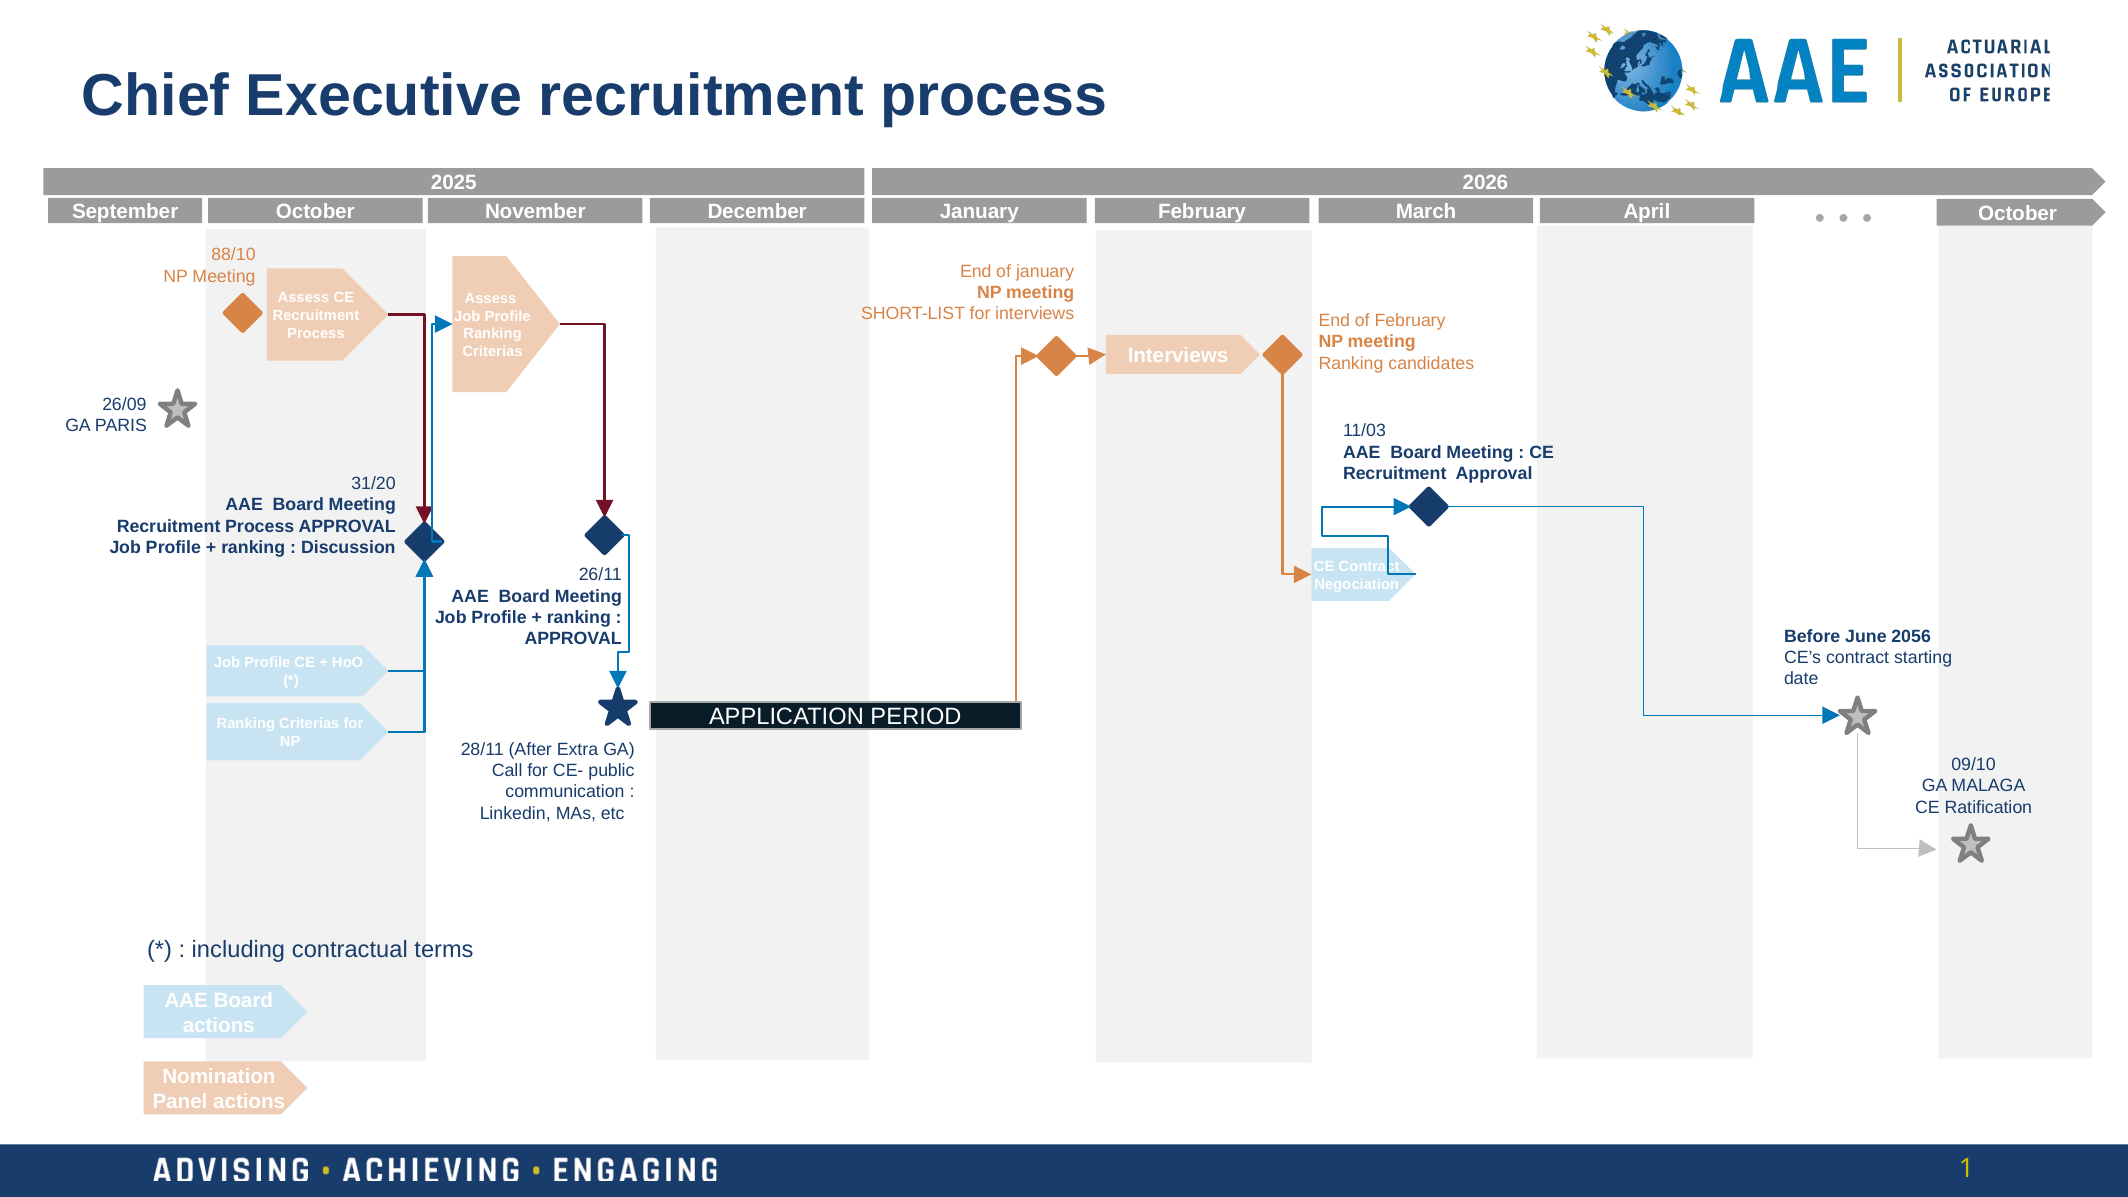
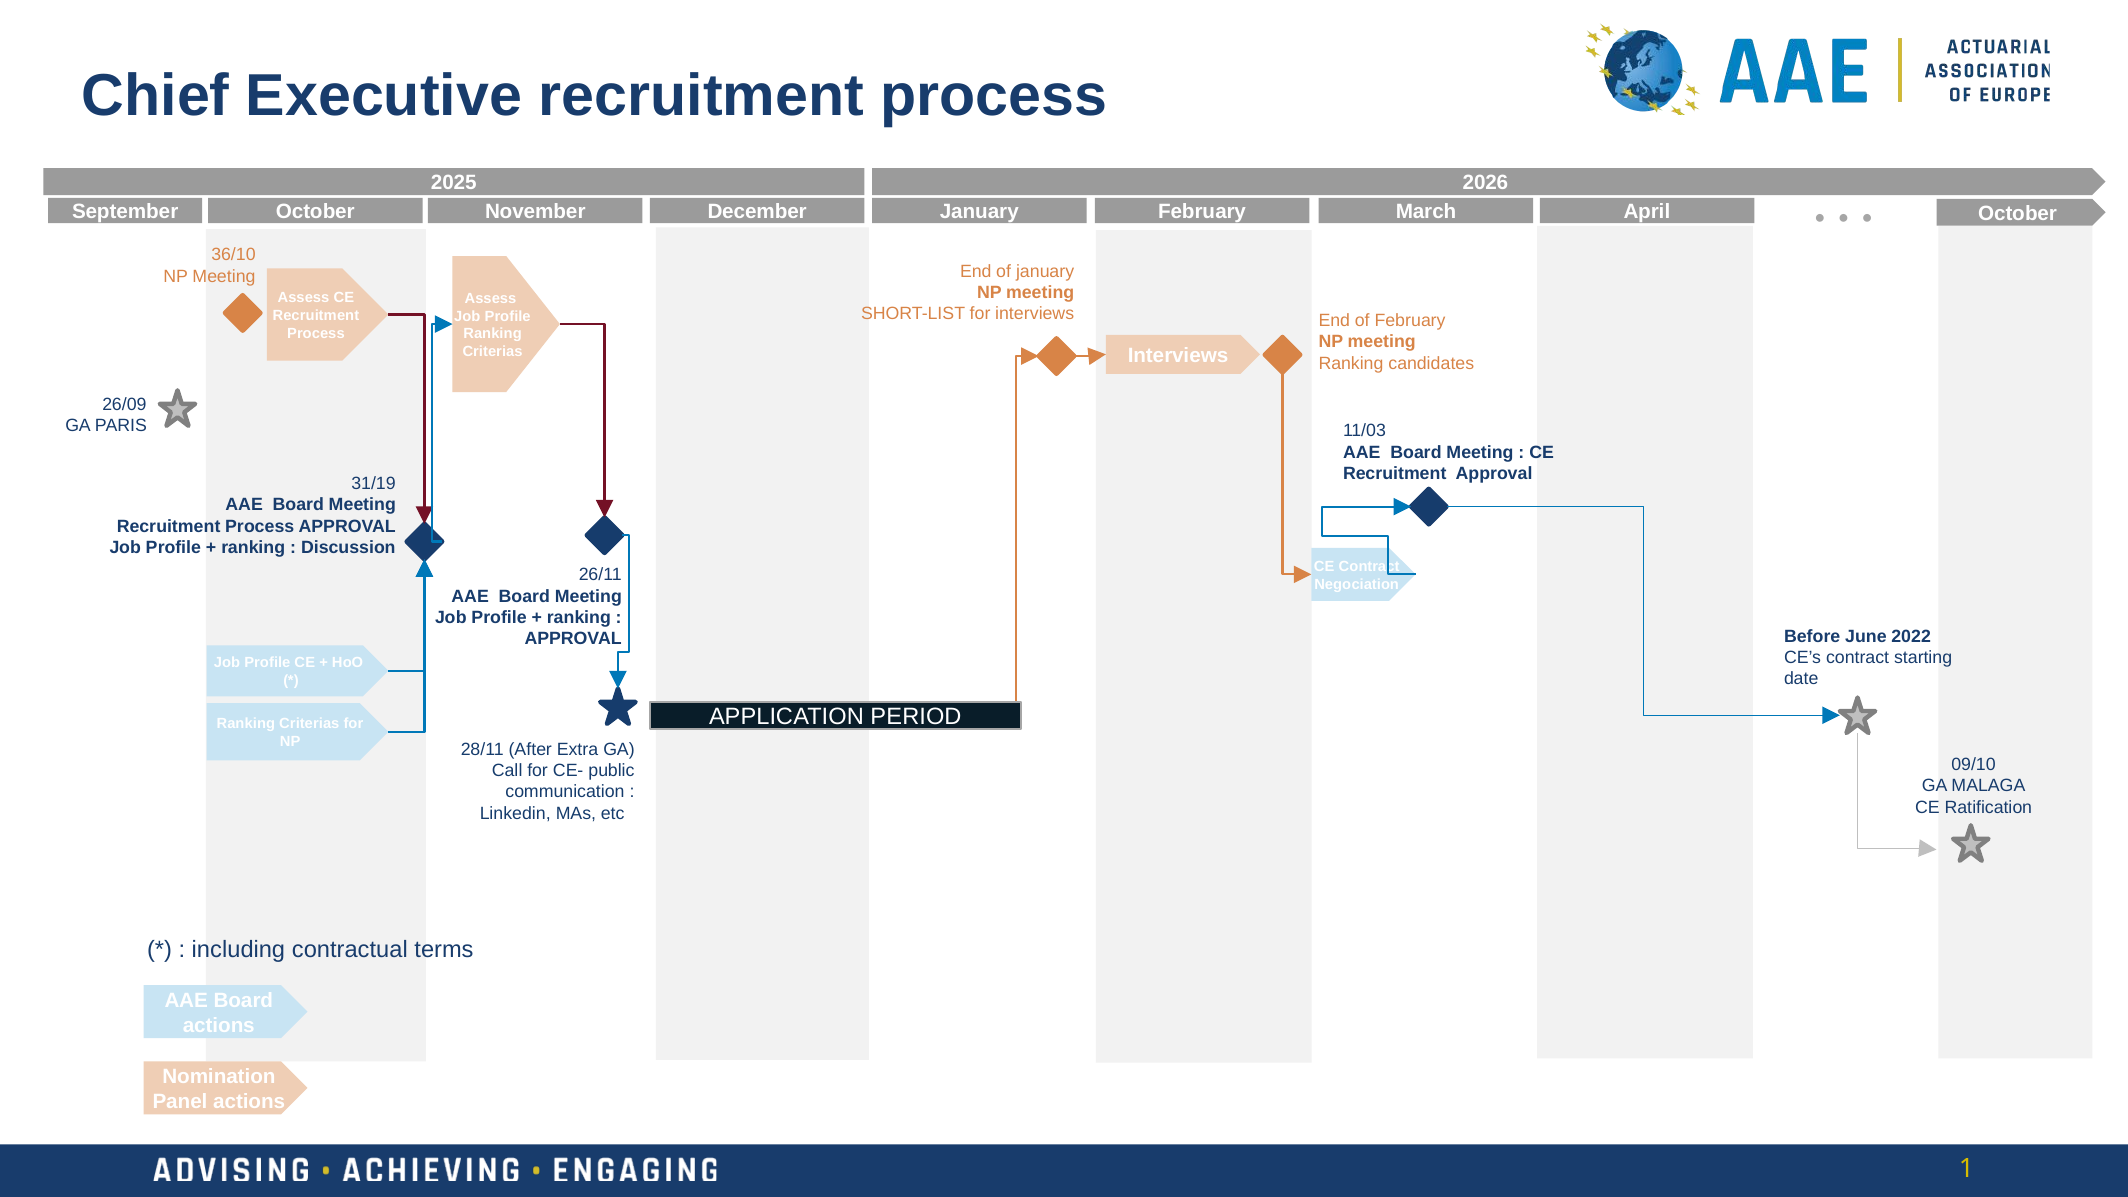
88/10: 88/10 -> 36/10
31/20: 31/20 -> 31/19
2056: 2056 -> 2022
